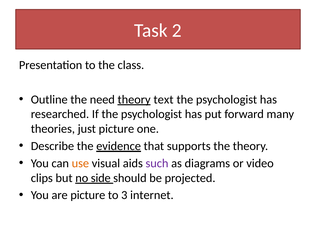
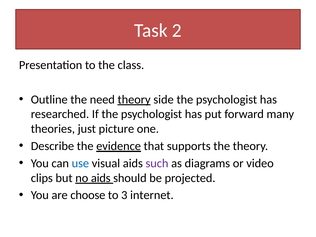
text: text -> side
use colour: orange -> blue
no side: side -> aids
are picture: picture -> choose
